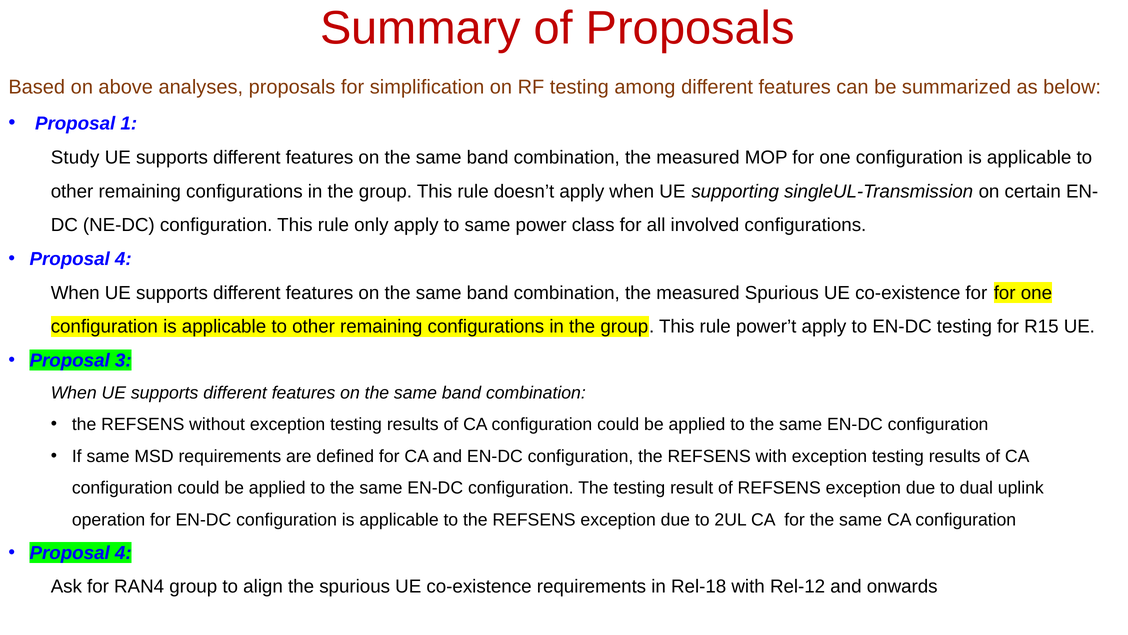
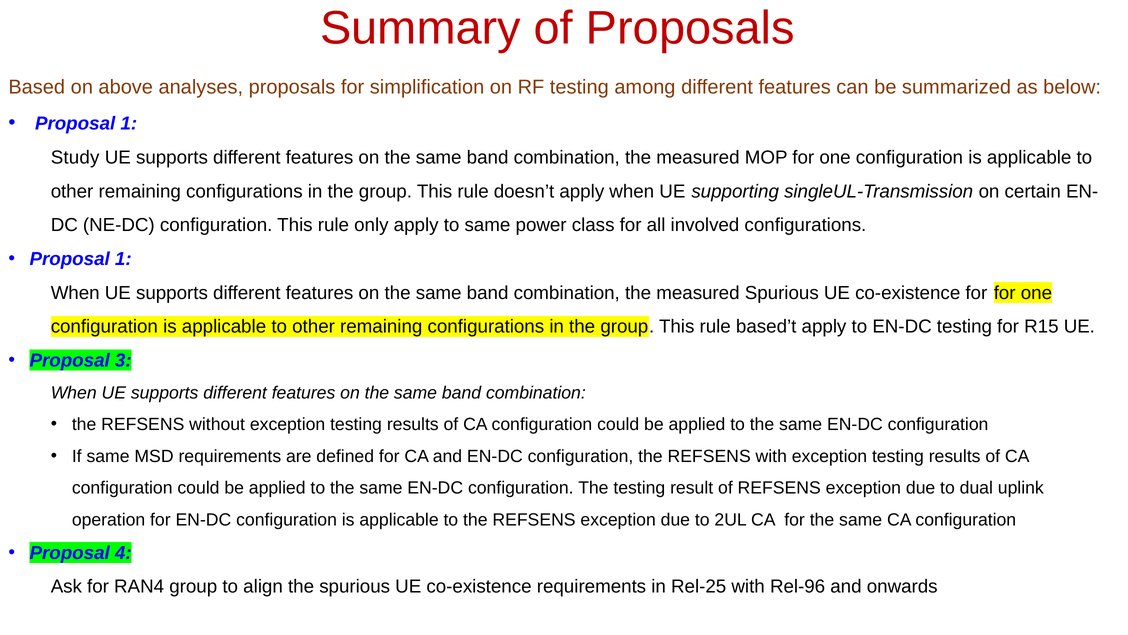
4 at (123, 259): 4 -> 1
power’t: power’t -> based’t
Rel-18: Rel-18 -> Rel-25
Rel-12: Rel-12 -> Rel-96
